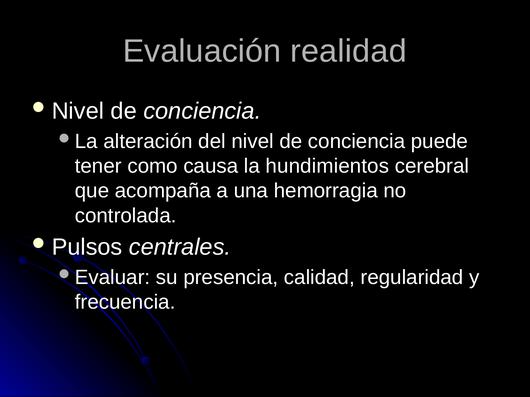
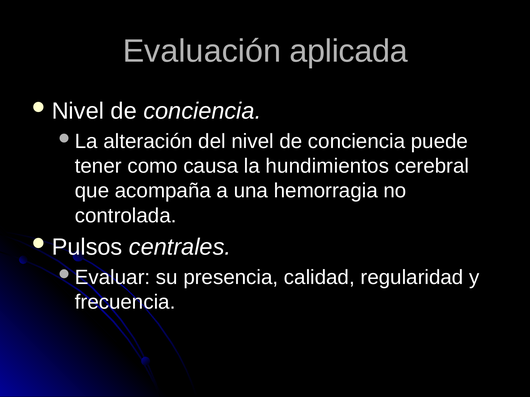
realidad: realidad -> aplicada
